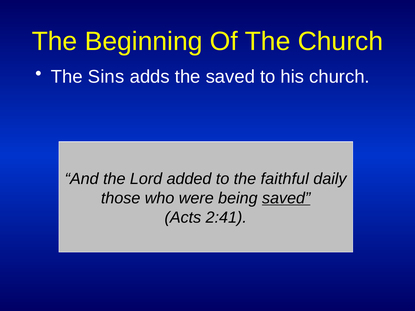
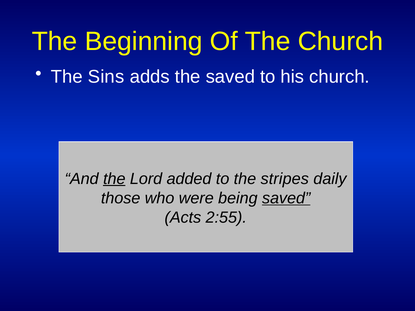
the at (114, 179) underline: none -> present
faithful: faithful -> stripes
2:41: 2:41 -> 2:55
